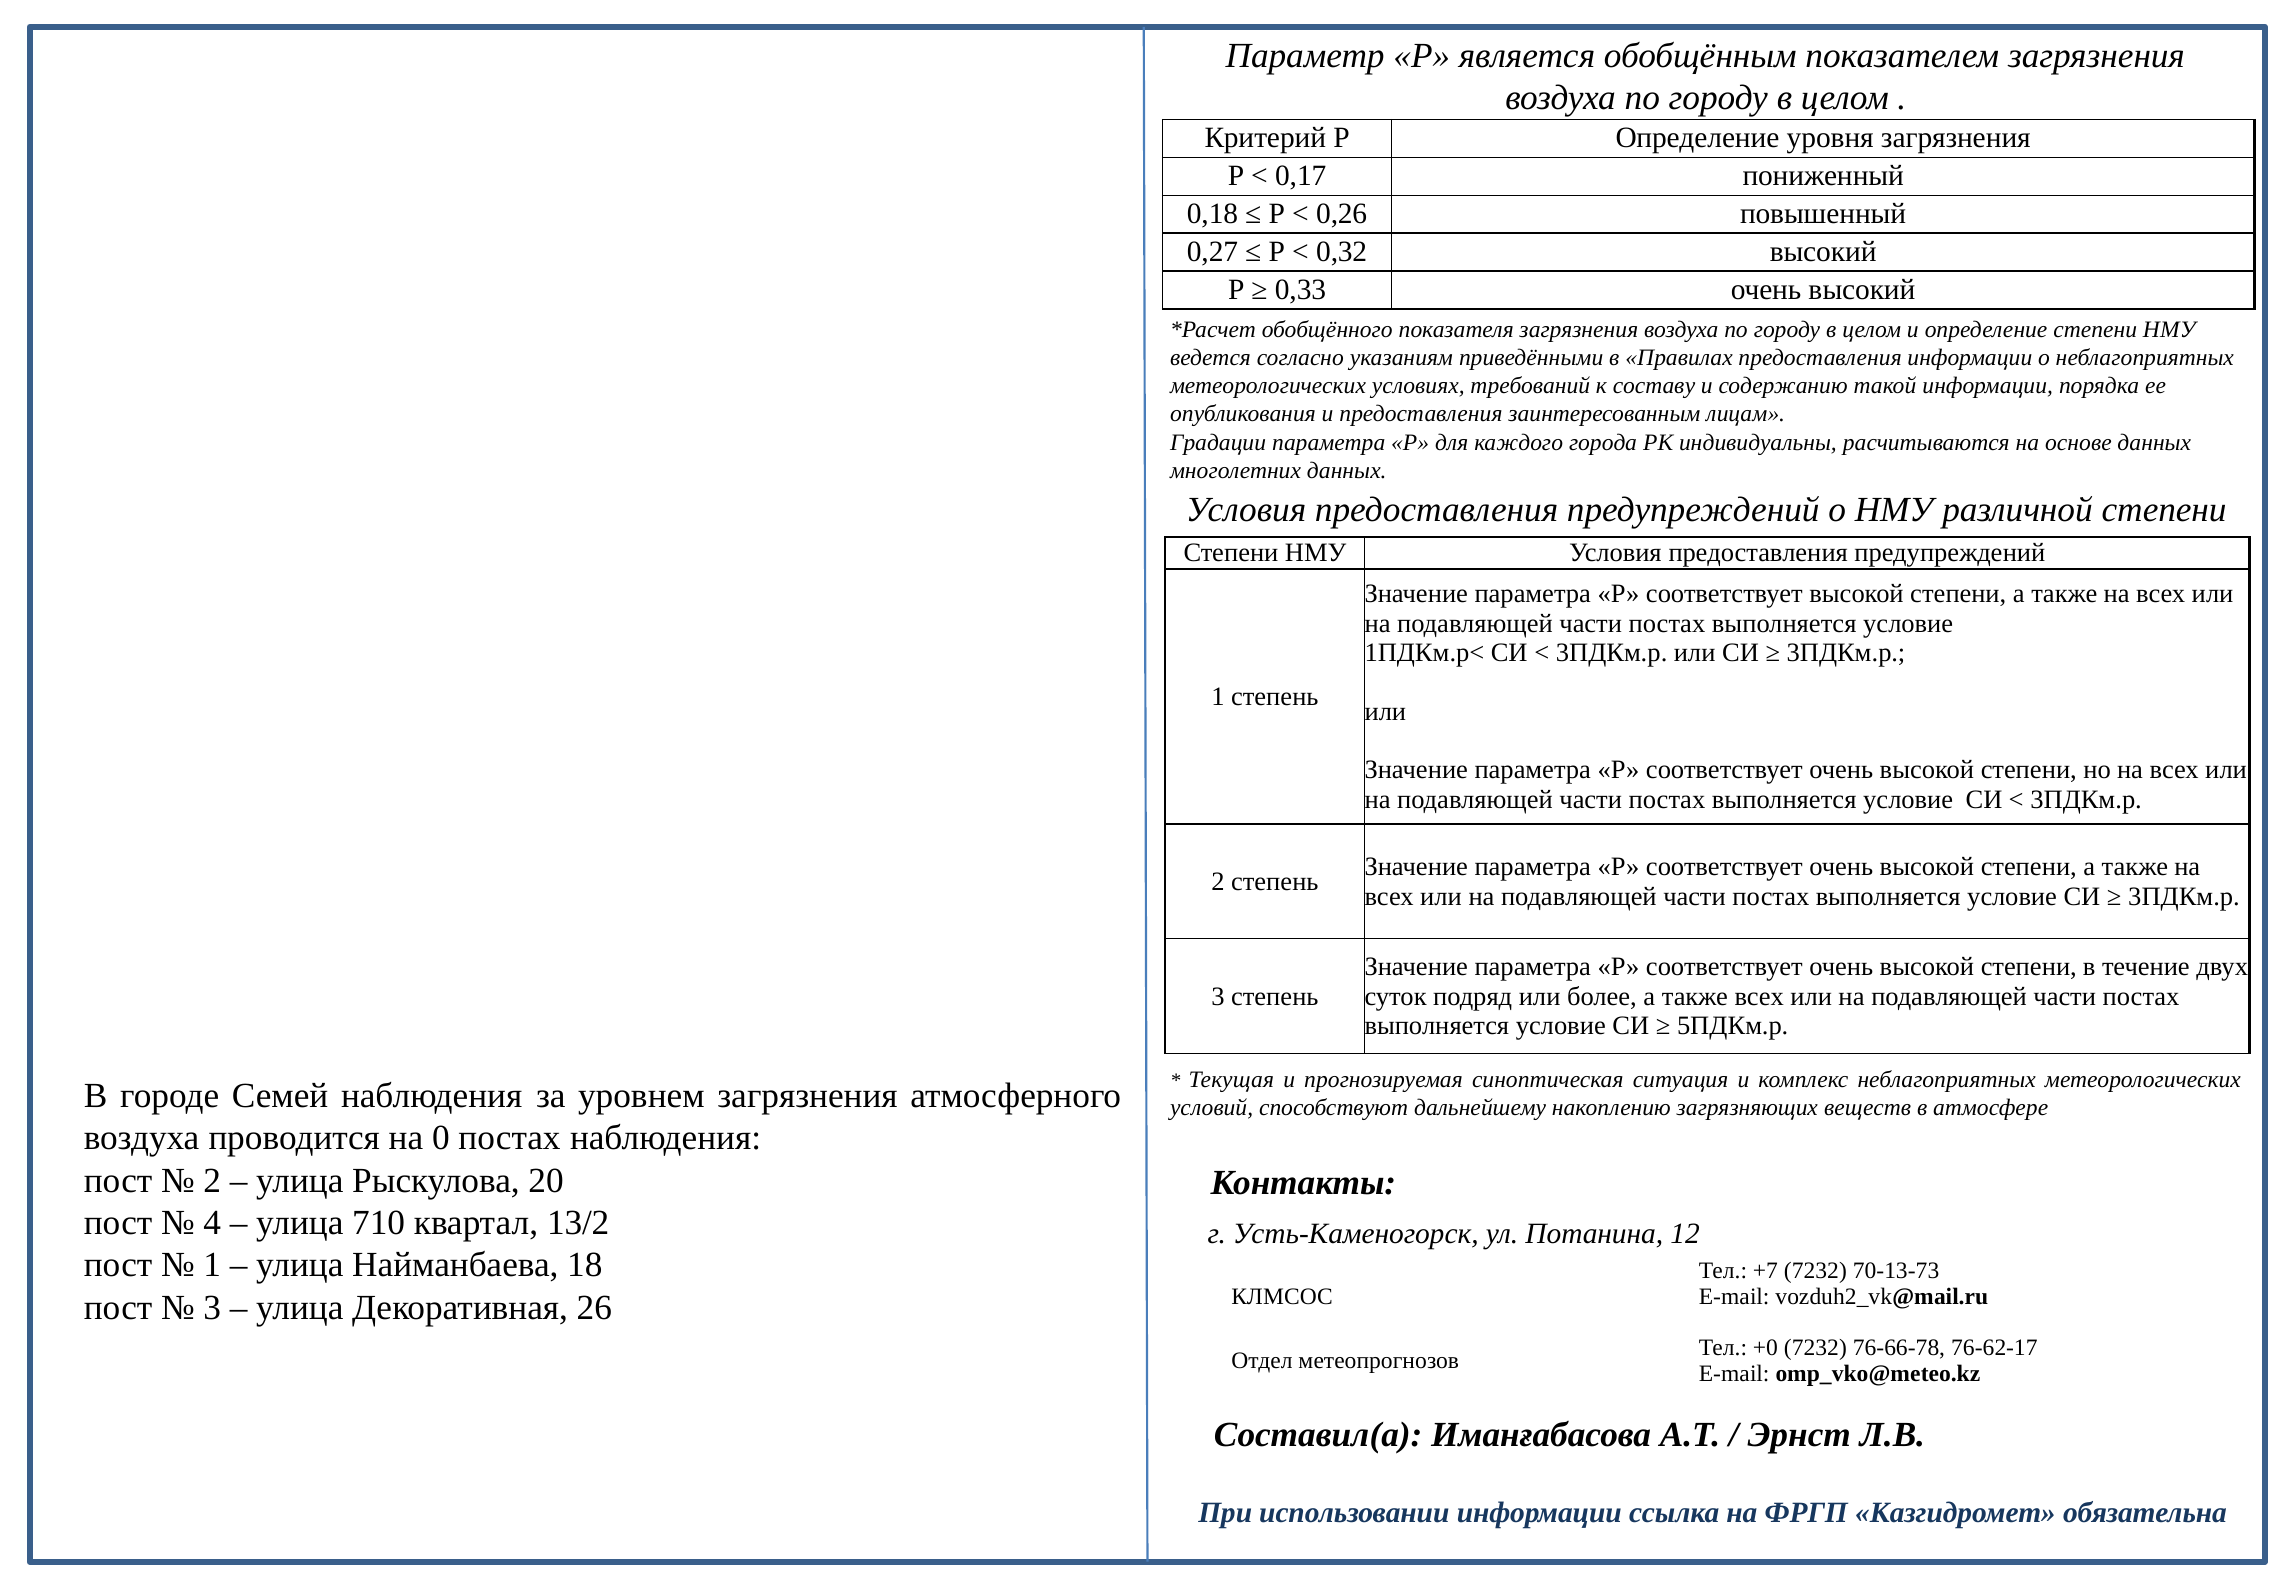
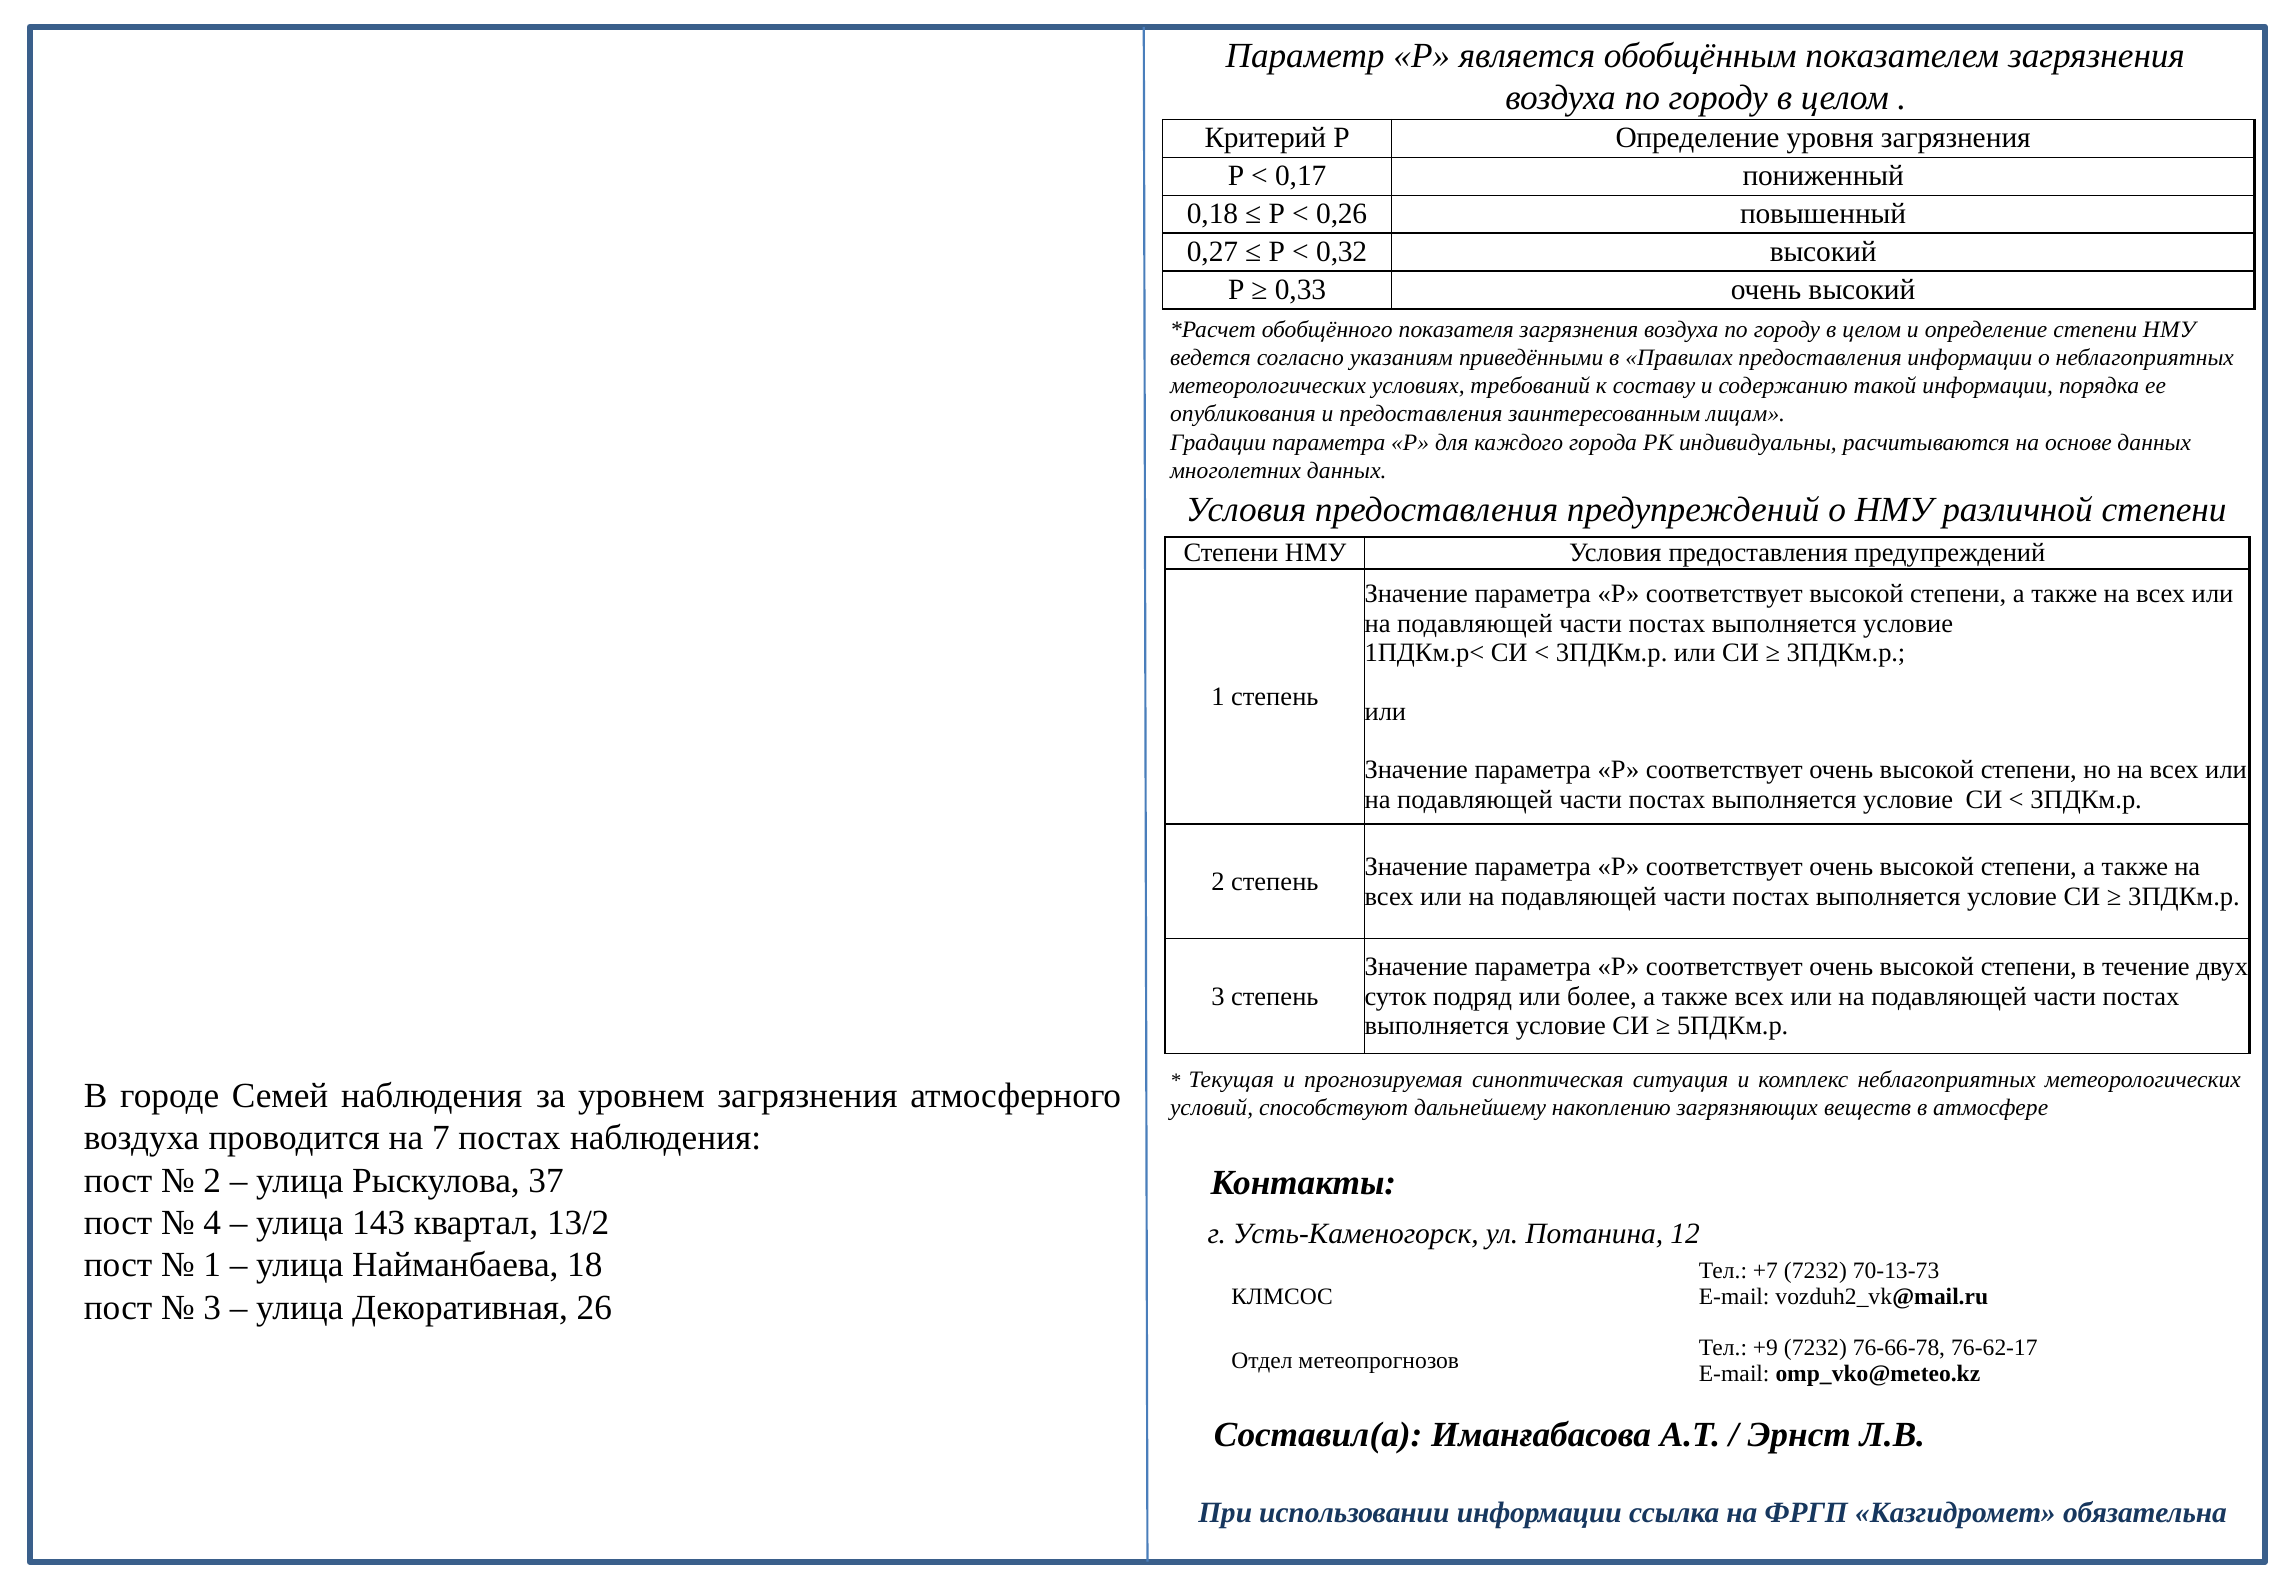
0: 0 -> 7
20: 20 -> 37
710: 710 -> 143
+0: +0 -> +9
